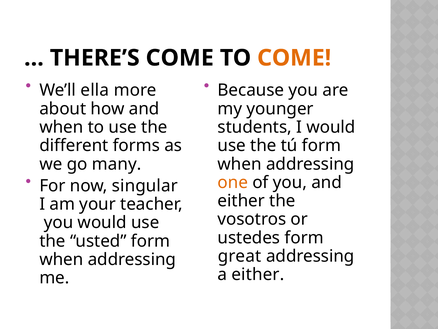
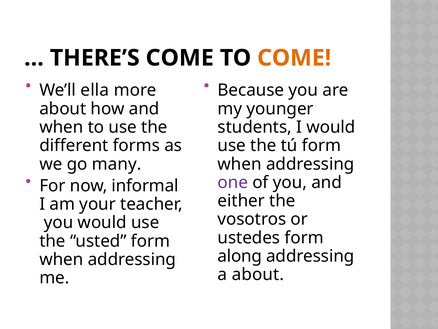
singular: singular -> informal
one colour: orange -> purple
great: great -> along
a either: either -> about
